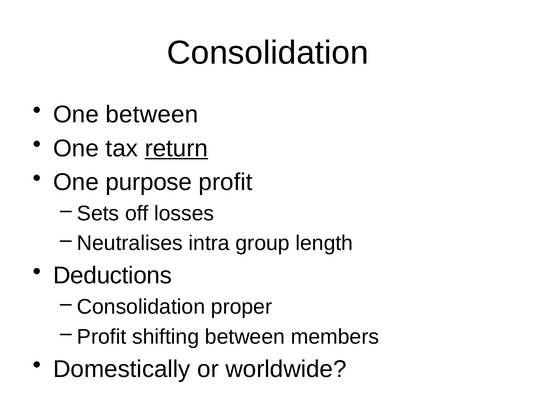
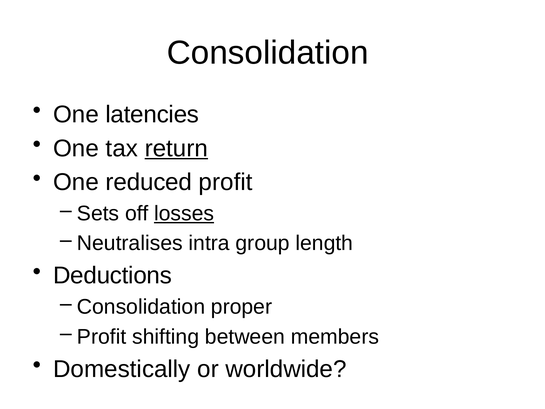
One between: between -> latencies
purpose: purpose -> reduced
losses underline: none -> present
